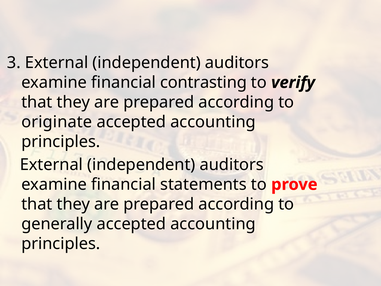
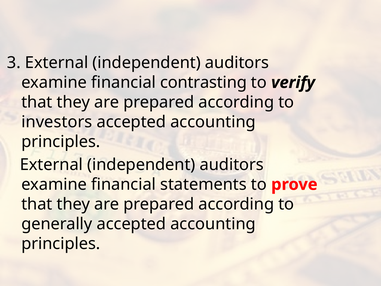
originate: originate -> investors
